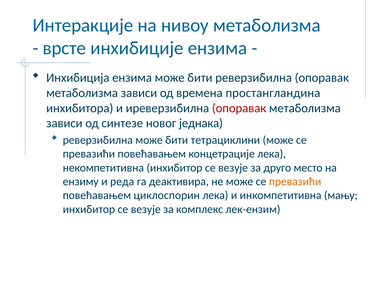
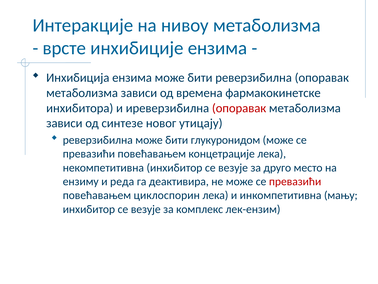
простангландина: простангландина -> фармакокинетске
једнака: једнака -> утицају
тетрациклини: тетрациклини -> глукуронидом
превазићи at (295, 181) colour: orange -> red
